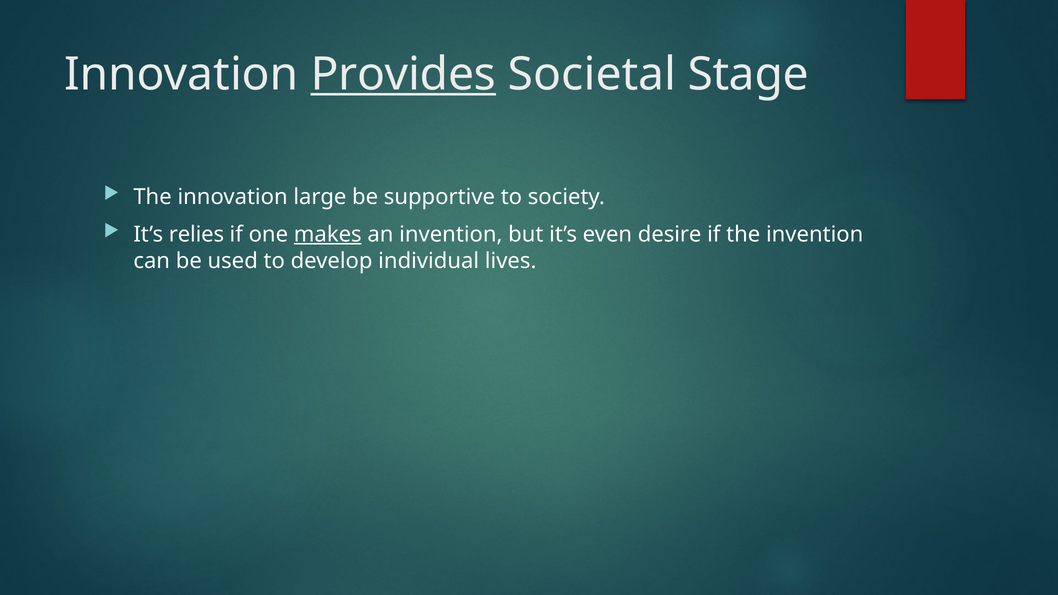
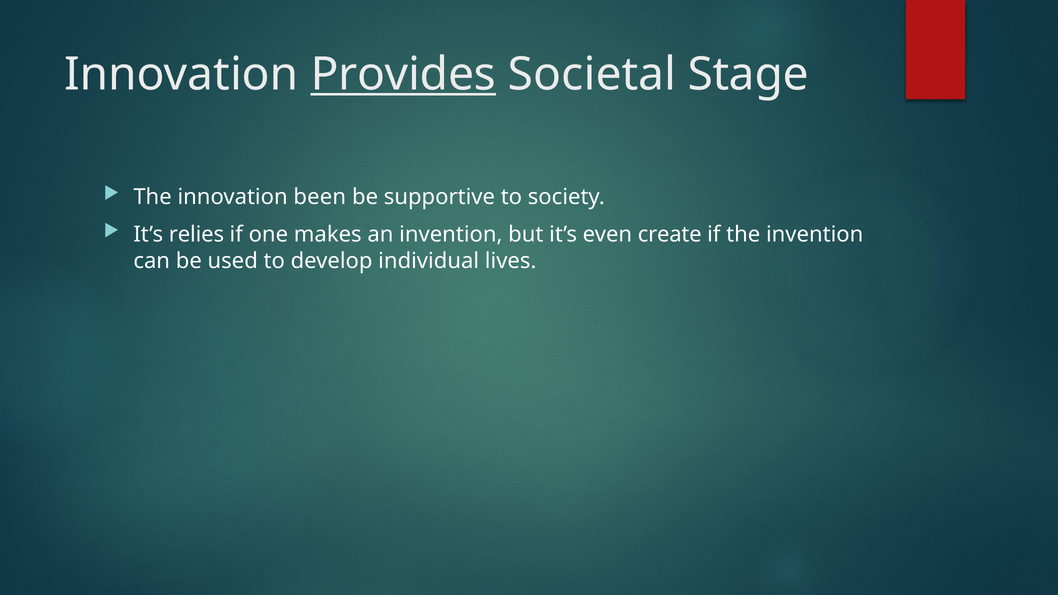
large: large -> been
makes underline: present -> none
desire: desire -> create
